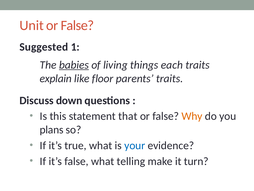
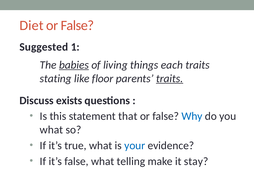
Unit: Unit -> Diet
explain: explain -> stating
traits at (170, 78) underline: none -> present
down: down -> exists
Why colour: orange -> blue
plans at (52, 130): plans -> what
turn: turn -> stay
